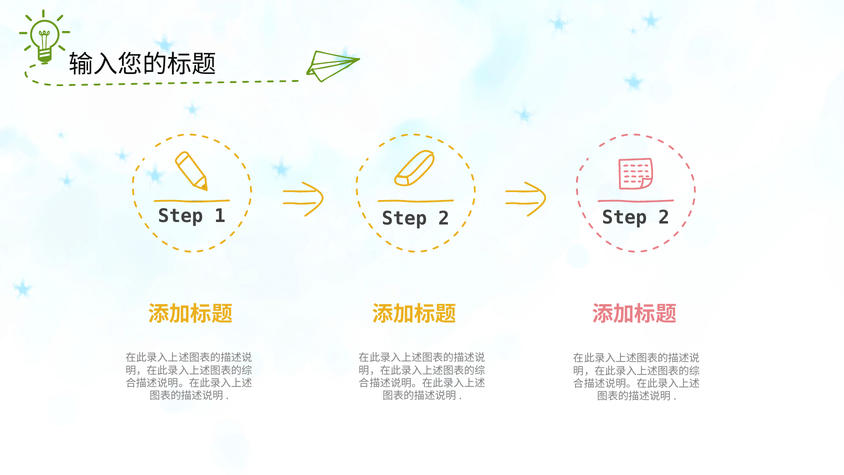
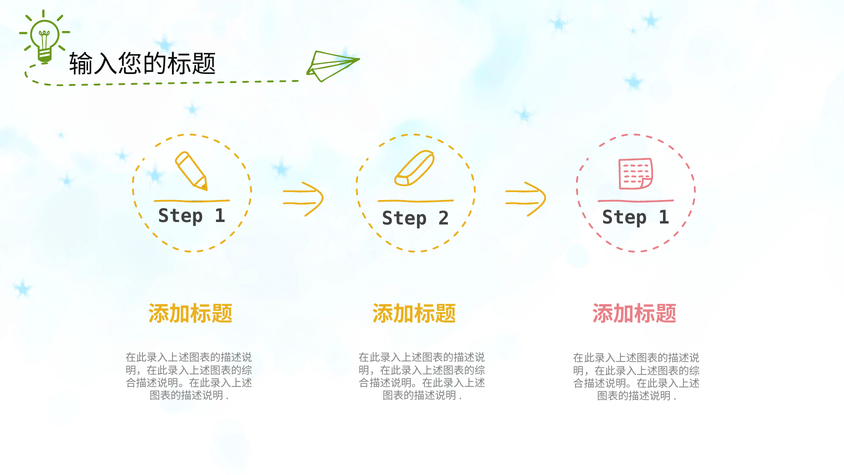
2 Step 2: 2 -> 1
